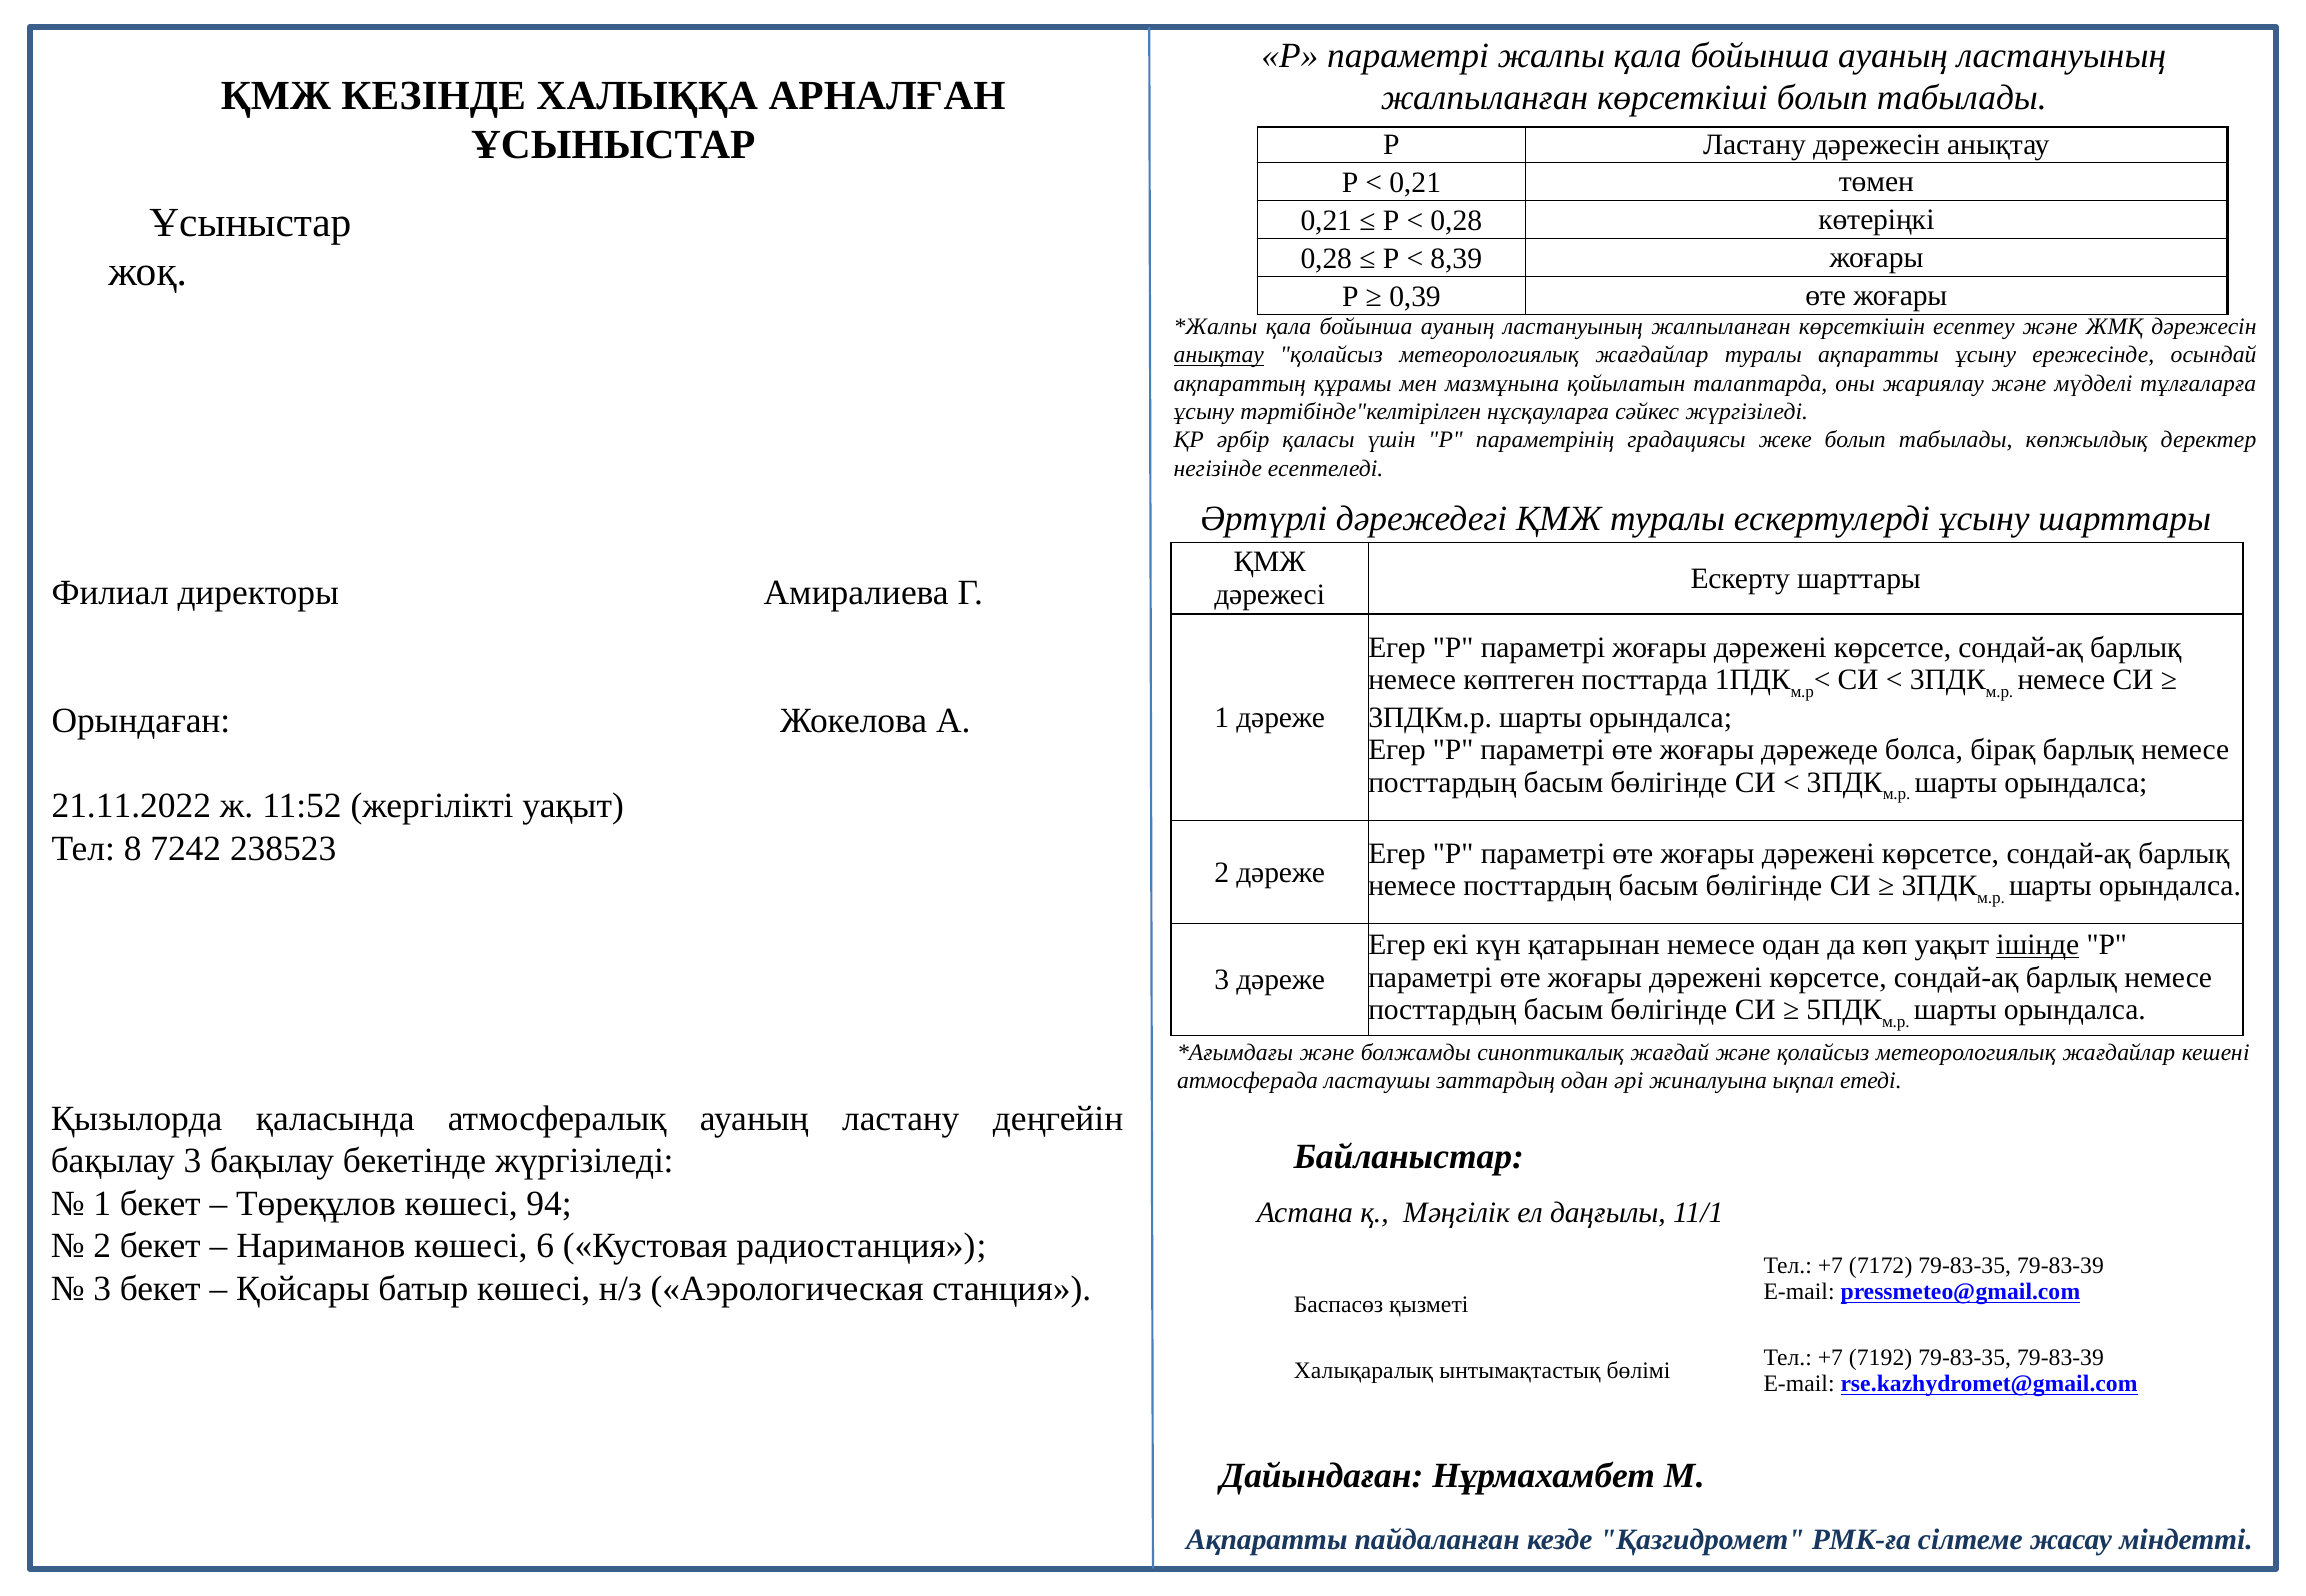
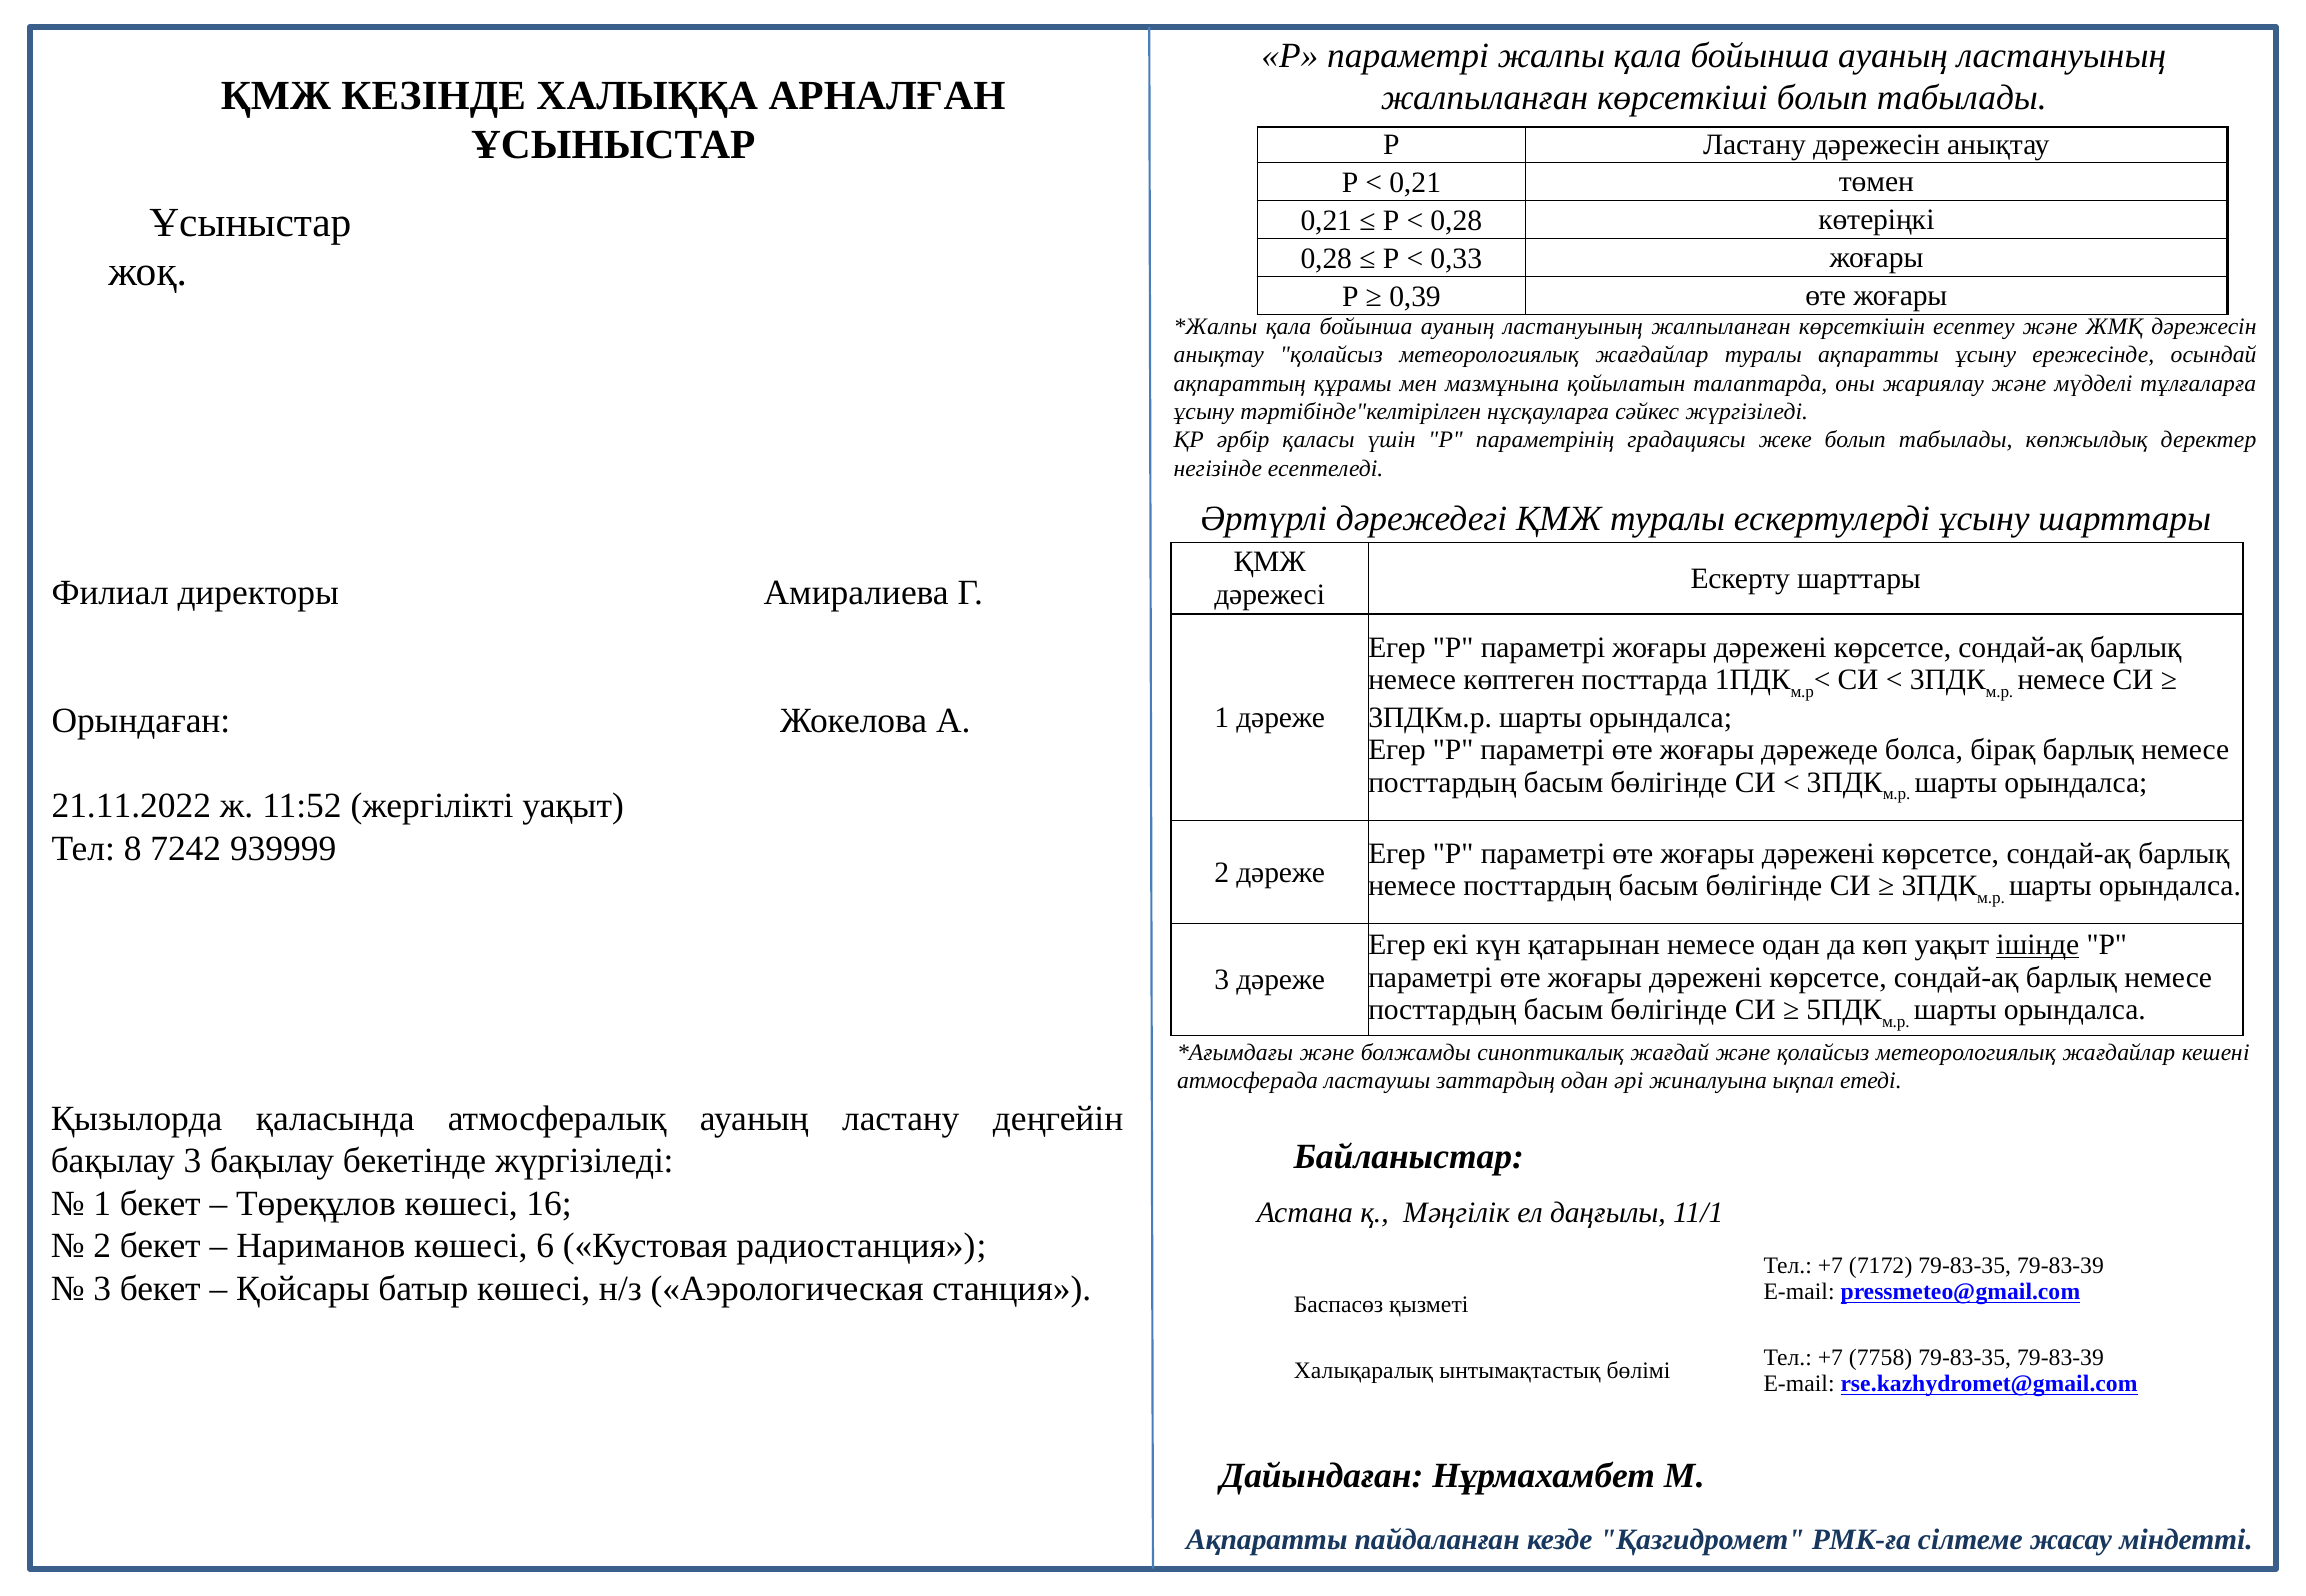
8,39: 8,39 -> 0,33
анықтау at (1219, 355) underline: present -> none
238523: 238523 -> 939999
94: 94 -> 16
7192: 7192 -> 7758
